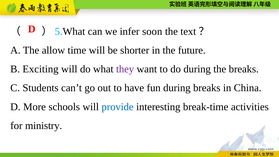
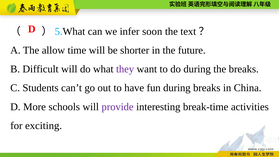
Exciting: Exciting -> Difficult
provide colour: blue -> purple
ministry: ministry -> exciting
